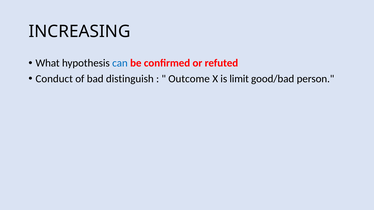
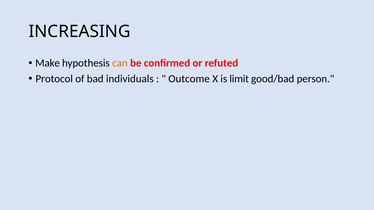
What: What -> Make
can colour: blue -> orange
Conduct: Conduct -> Protocol
distinguish: distinguish -> individuals
